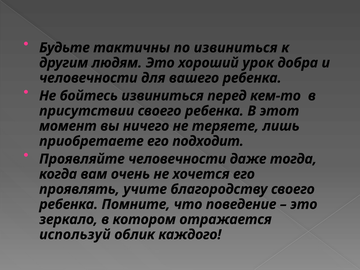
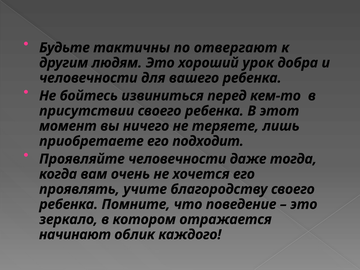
по извиниться: извиниться -> отвергают
используй: используй -> начинают
